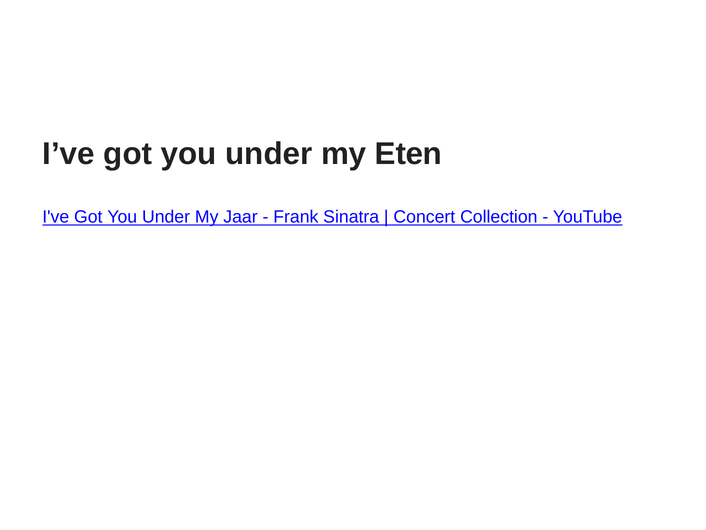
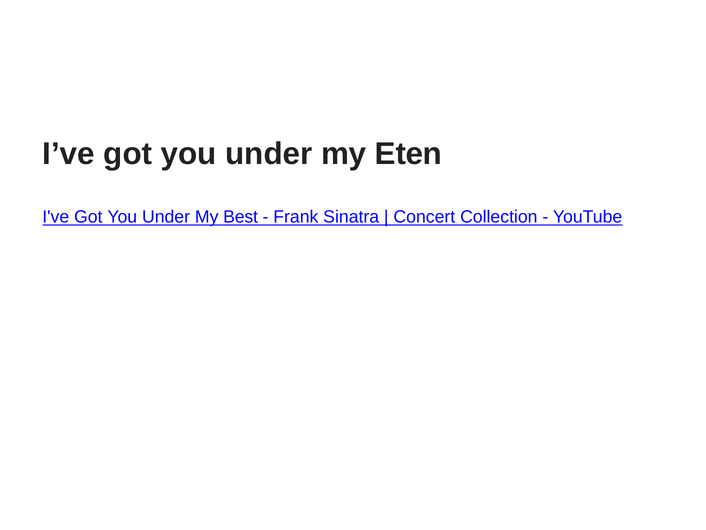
Jaar: Jaar -> Best
